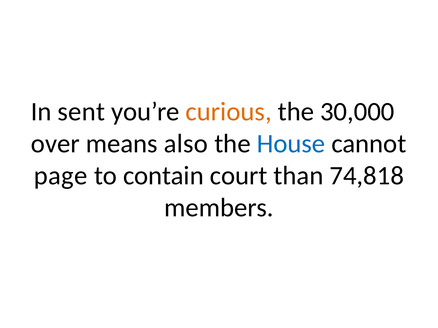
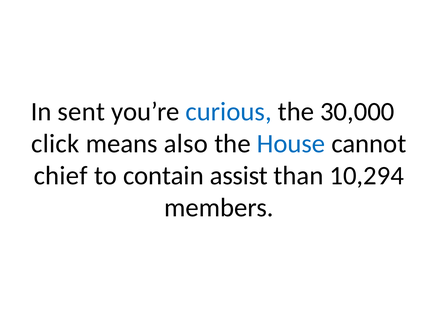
curious colour: orange -> blue
over: over -> click
page: page -> chief
court: court -> assist
74,818: 74,818 -> 10,294
